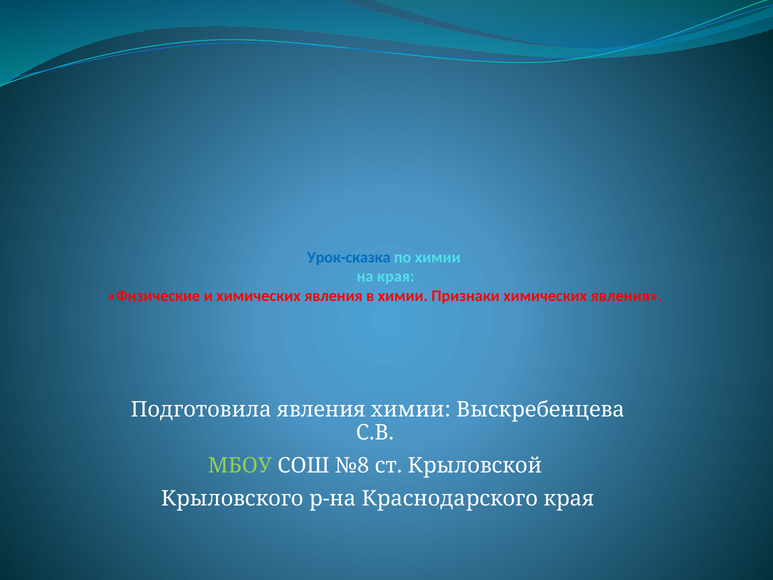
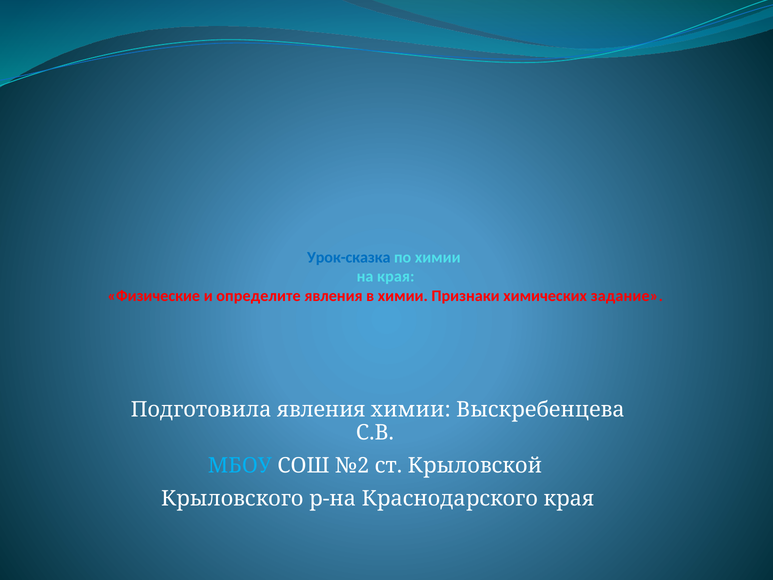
и химических: химических -> определите
Признаки химических явления: явления -> задание
МБОУ colour: light green -> light blue
№8: №8 -> №2
